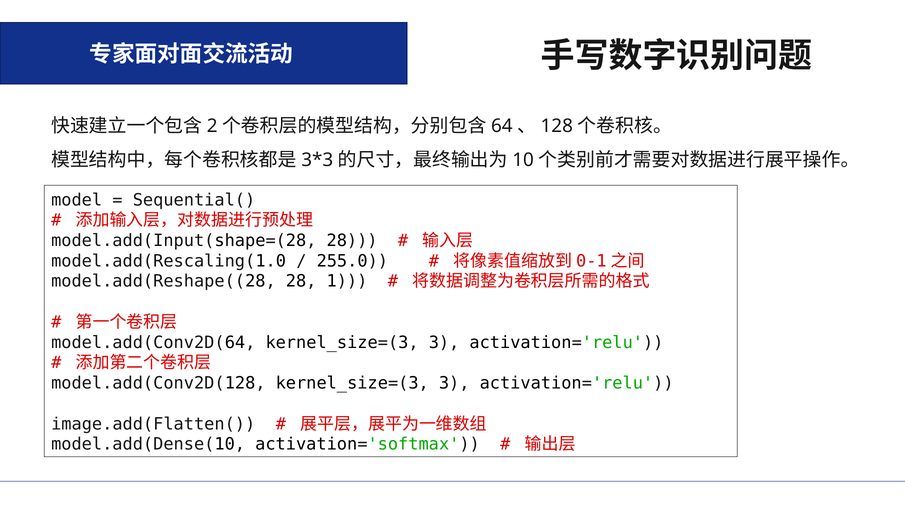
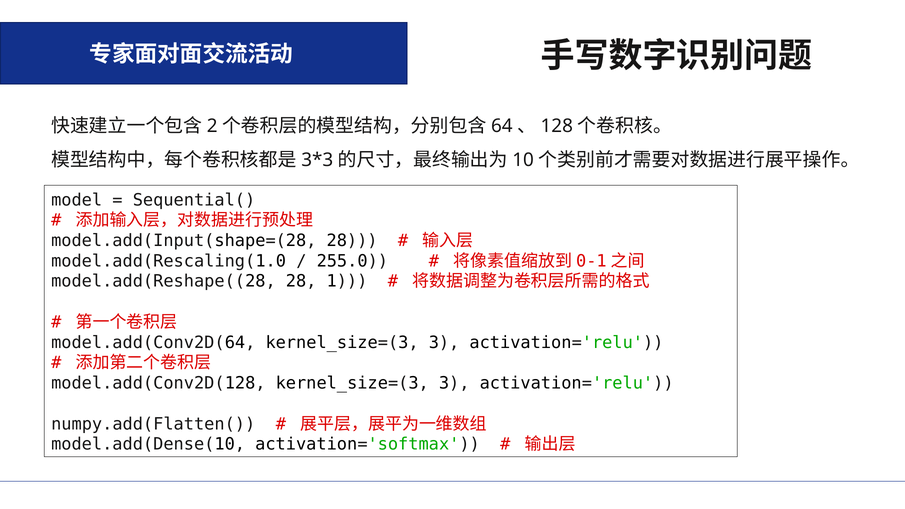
image.add(Flatten(: image.add(Flatten( -> numpy.add(Flatten(
